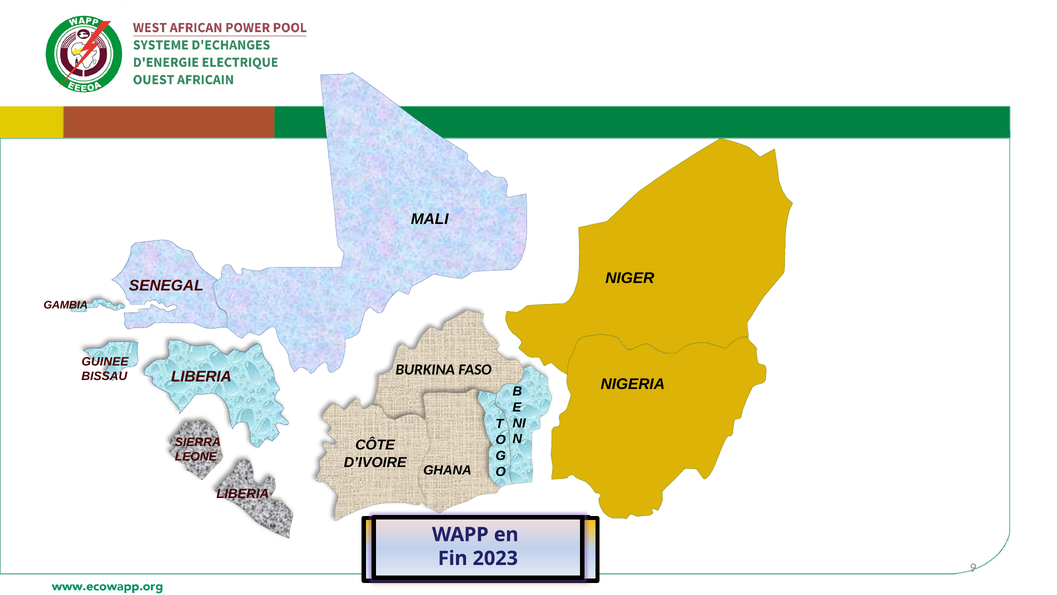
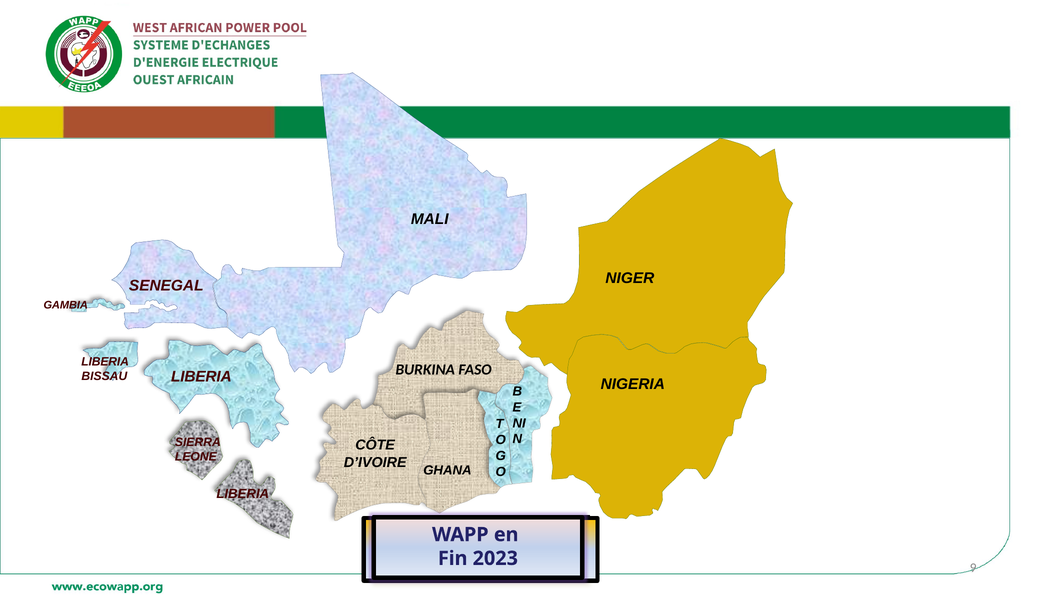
GUINEE at (105, 361): GUINEE -> LIBERIA
